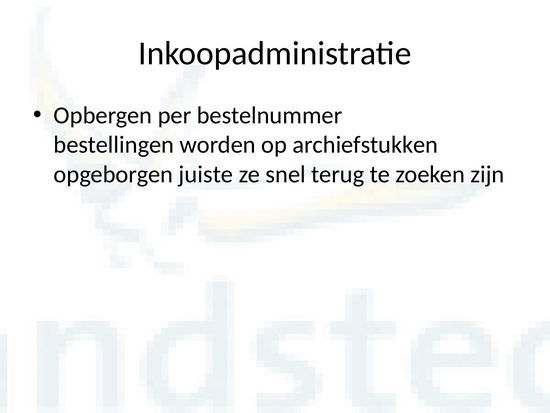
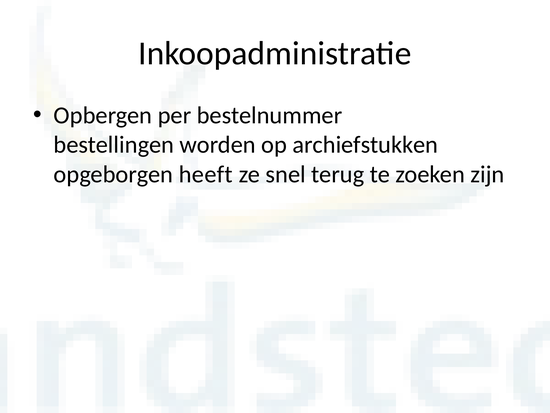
juiste: juiste -> heeft
